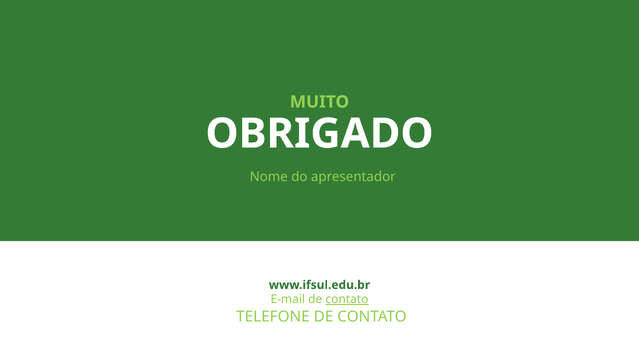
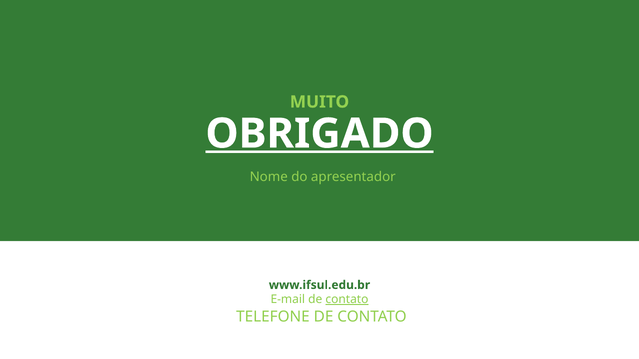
OBRIGADO underline: none -> present
